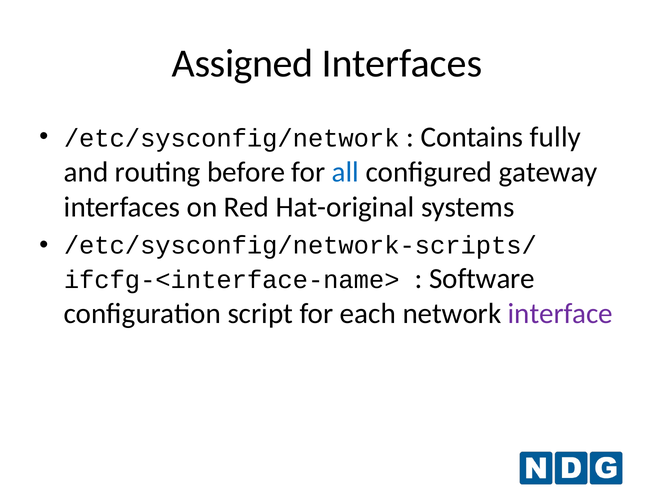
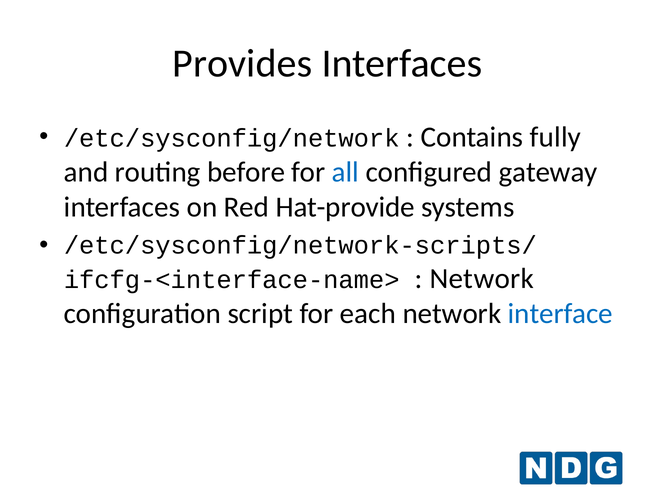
Assigned: Assigned -> Provides
Hat-original: Hat-original -> Hat-provide
Software at (482, 279): Software -> Network
interface colour: purple -> blue
